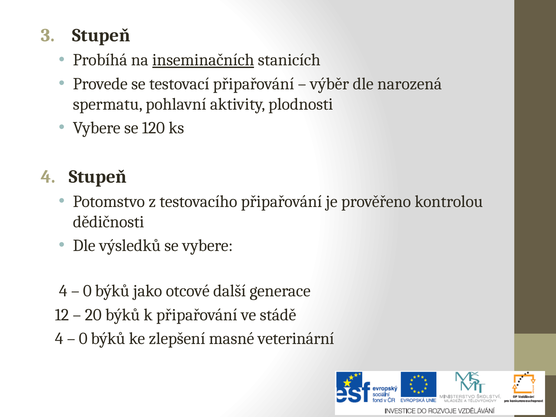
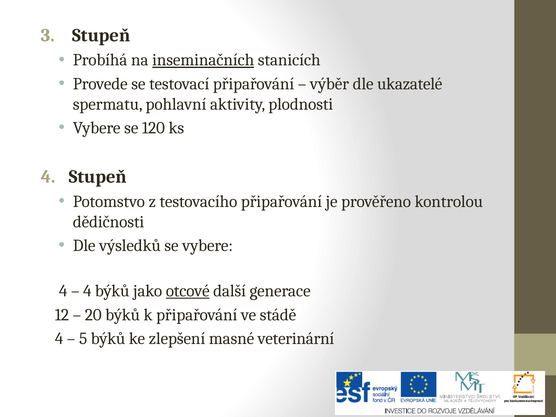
narozená: narozená -> ukazatelé
0 at (87, 291): 0 -> 4
otcové underline: none -> present
0 at (83, 339): 0 -> 5
